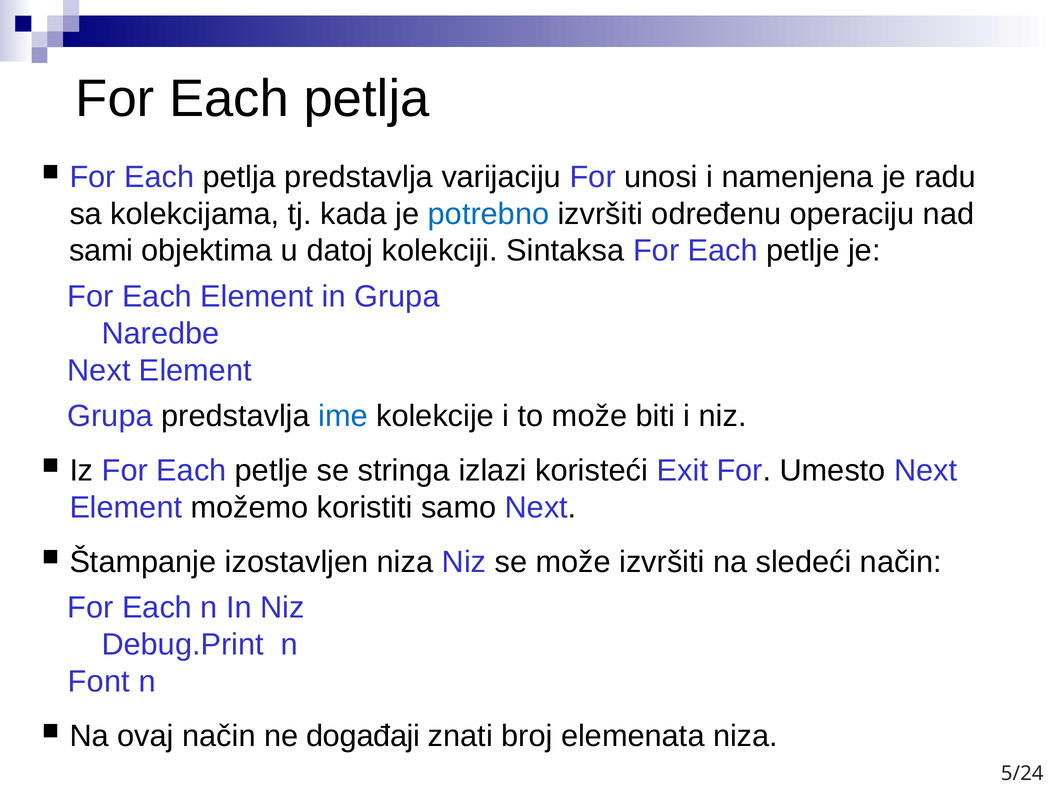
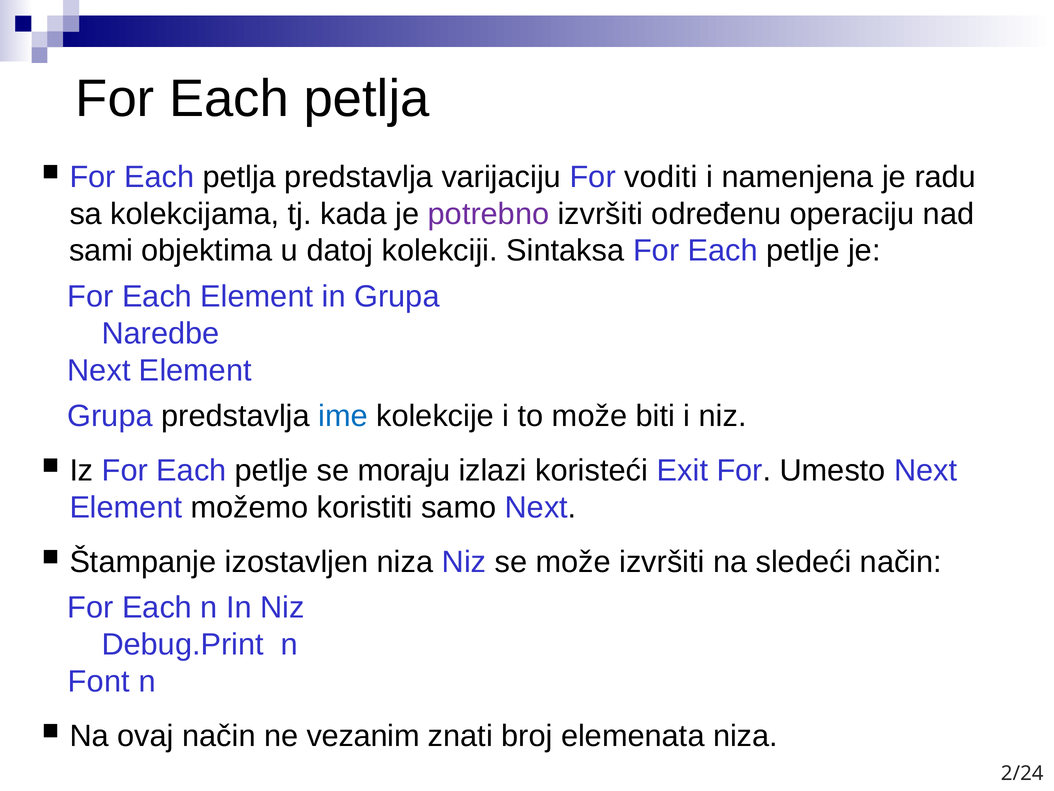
unosi: unosi -> voditi
potrebno colour: blue -> purple
stringa: stringa -> moraju
događaji: događaji -> vezanim
5/24: 5/24 -> 2/24
